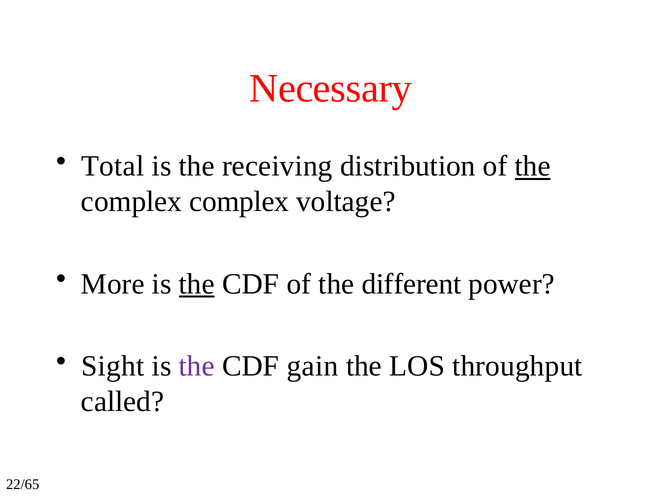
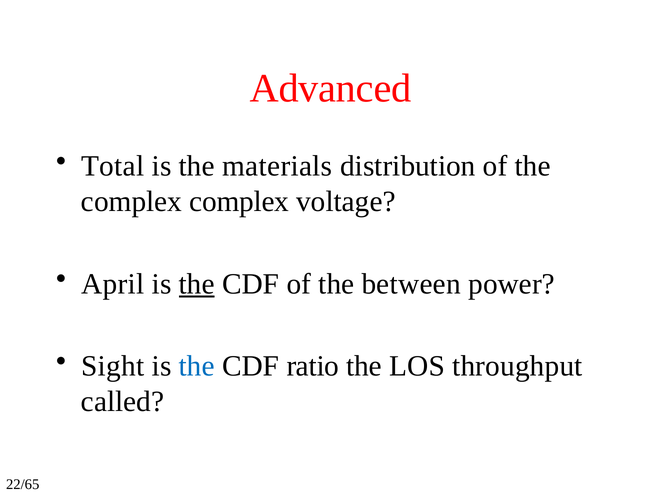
Necessary: Necessary -> Advanced
receiving: receiving -> materials
the at (533, 166) underline: present -> none
More: More -> April
different: different -> between
the at (197, 366) colour: purple -> blue
gain: gain -> ratio
